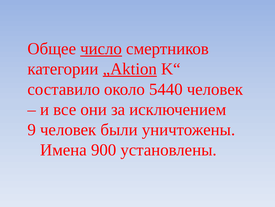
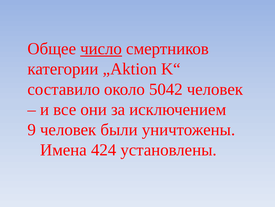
„Aktion underline: present -> none
5440: 5440 -> 5042
900: 900 -> 424
